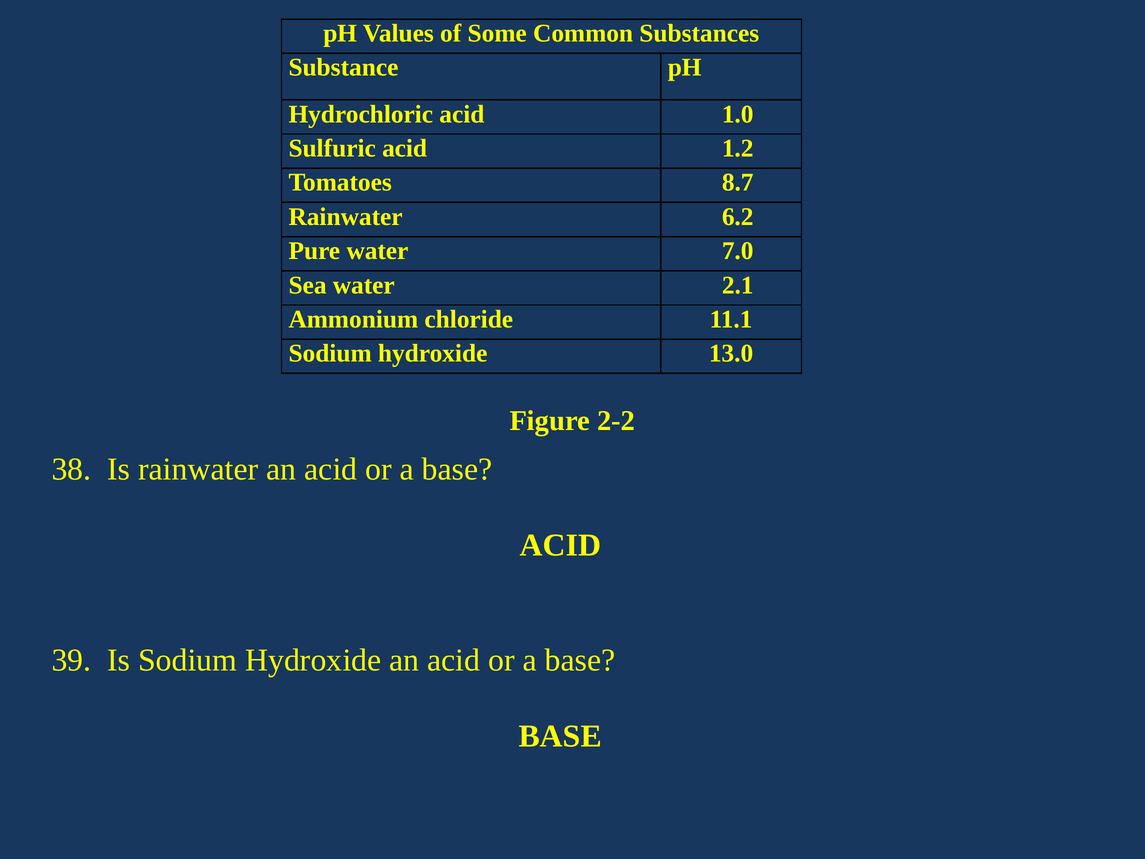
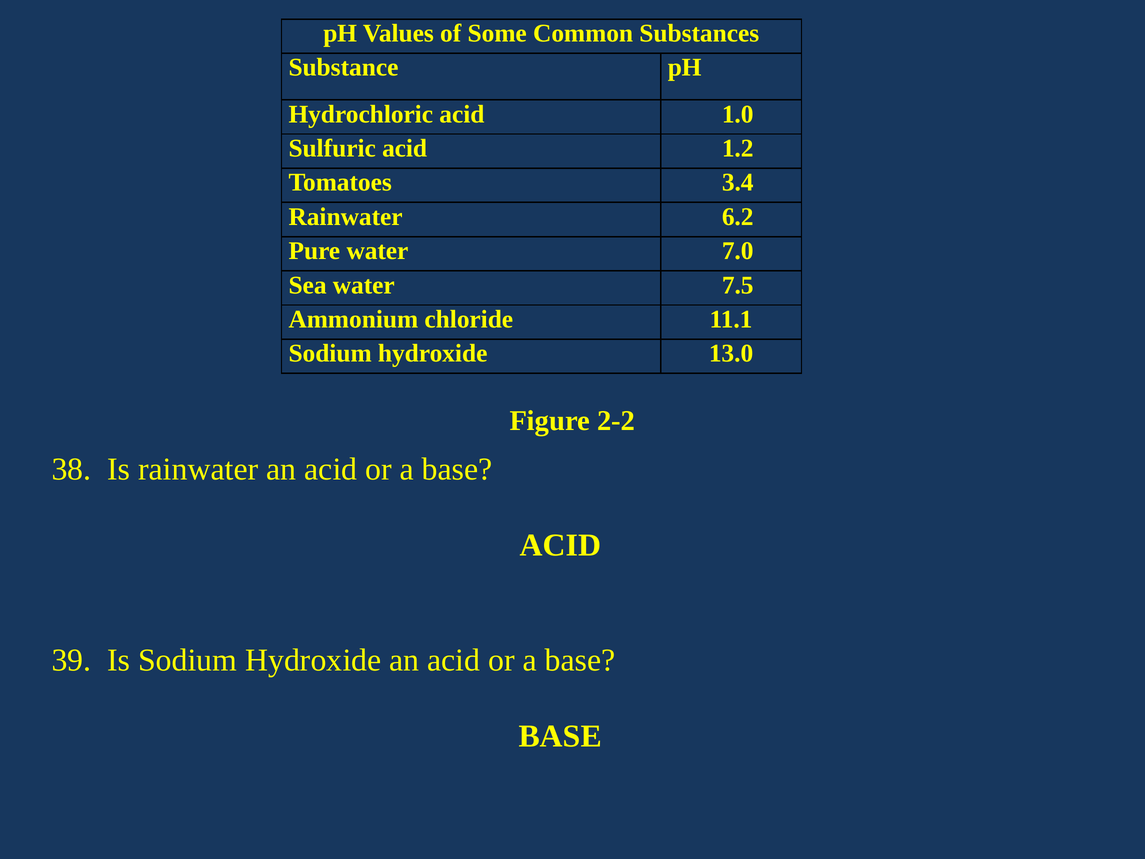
8.7: 8.7 -> 3.4
2.1: 2.1 -> 7.5
